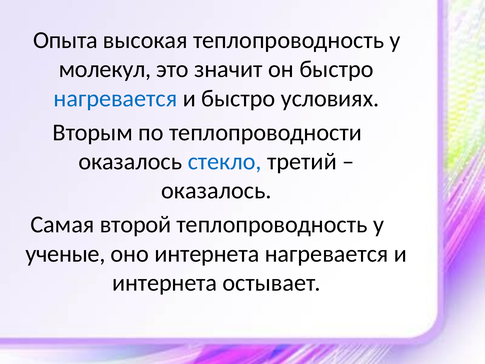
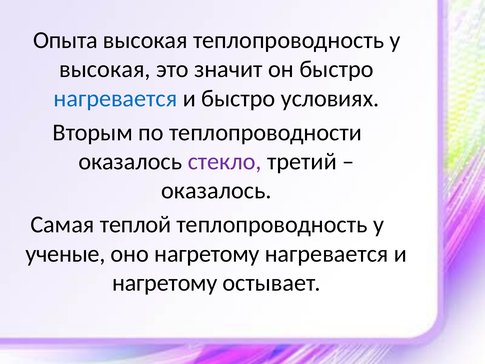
молекул at (105, 69): молекул -> высокая
стекло colour: blue -> purple
второй: второй -> теплой
оно интернета: интернета -> нагретому
интернета at (165, 283): интернета -> нагретому
